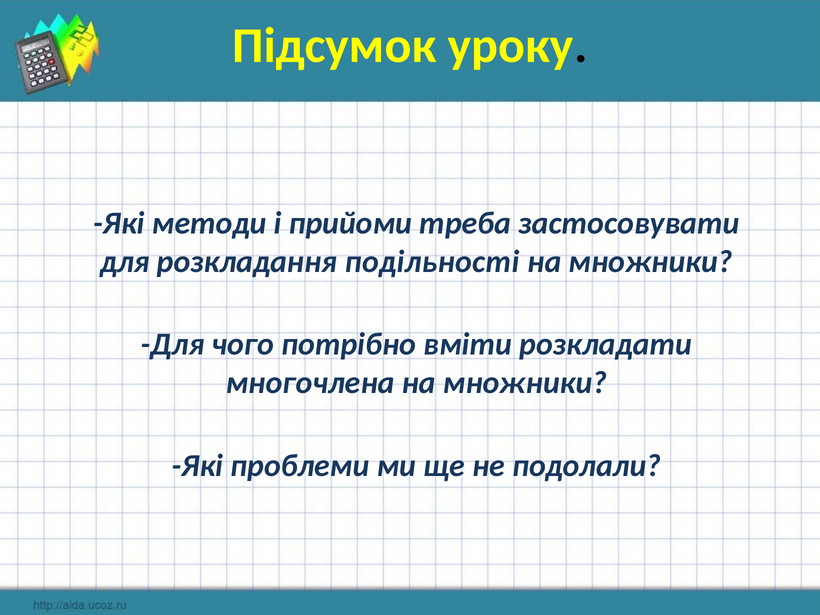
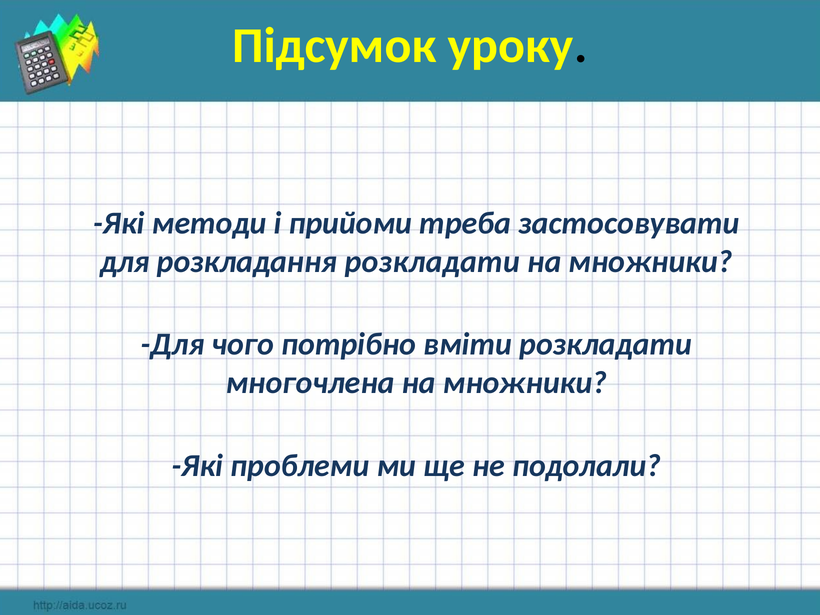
розкладання подільності: подільності -> розкладати
